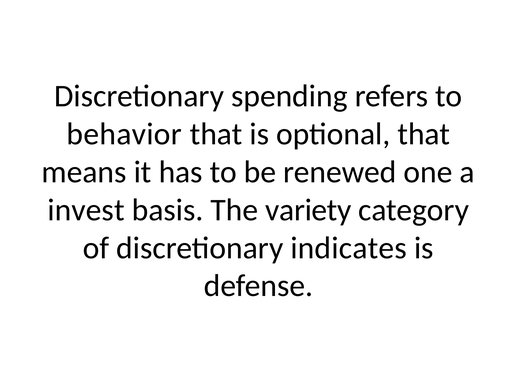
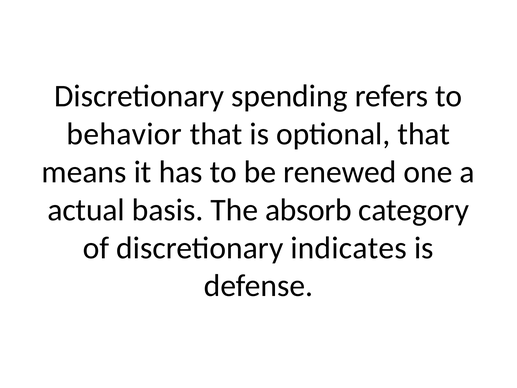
invest: invest -> actual
variety: variety -> absorb
